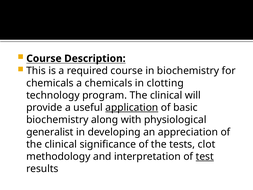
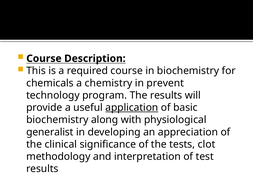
a chemicals: chemicals -> chemistry
clotting: clotting -> prevent
program The clinical: clinical -> results
test underline: present -> none
